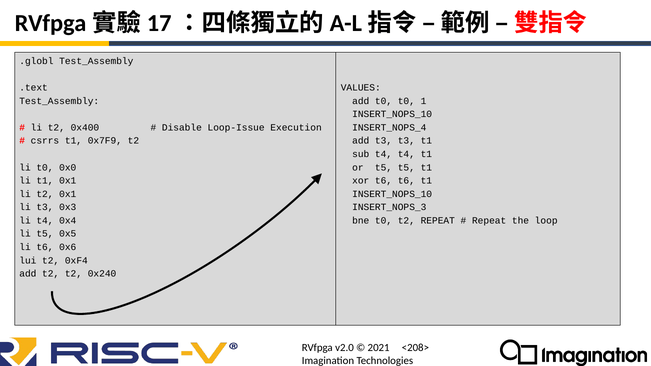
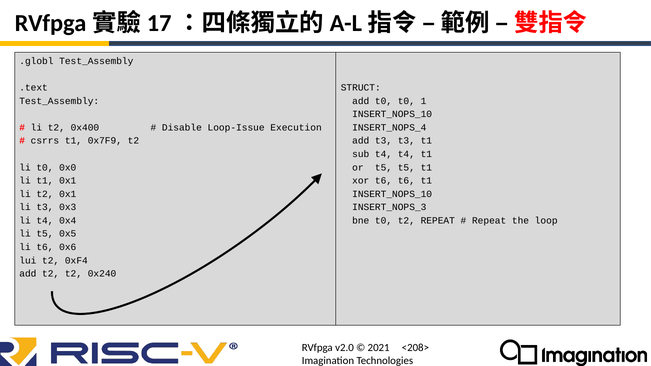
VALUES: VALUES -> STRUCT
